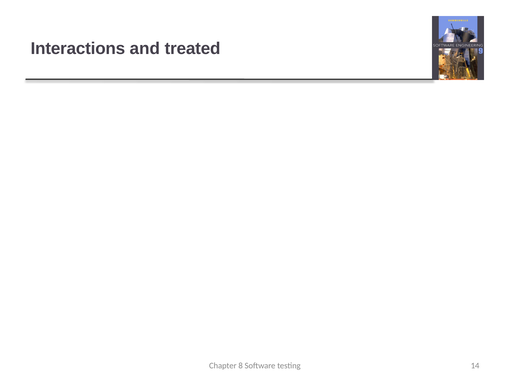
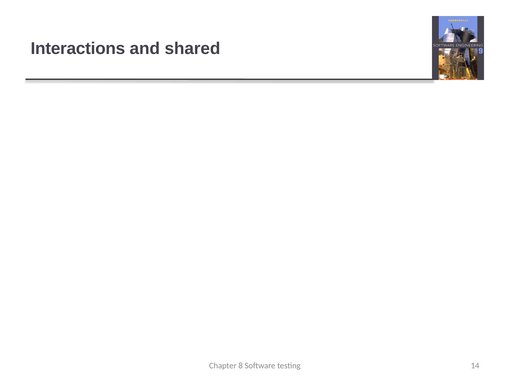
treated: treated -> shared
